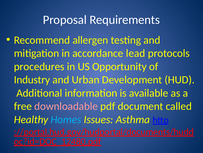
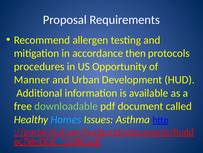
lead: lead -> then
Industry: Industry -> Manner
downloadable colour: pink -> light green
